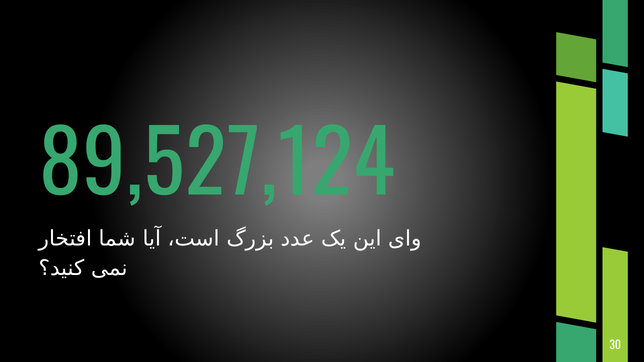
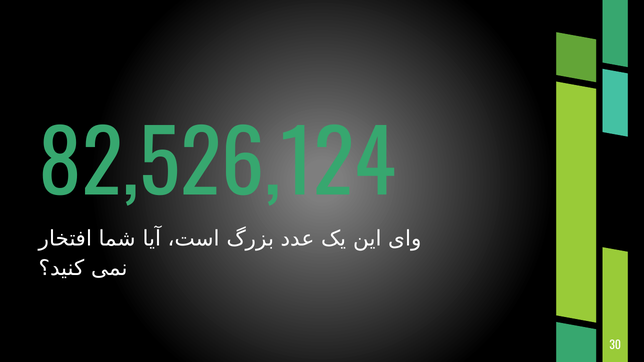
89,527,124: 89,527,124 -> 82,526,124
